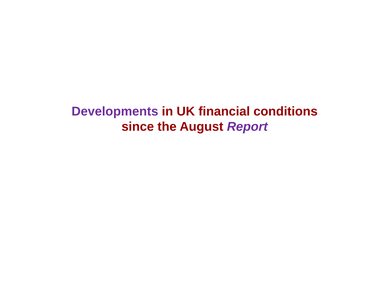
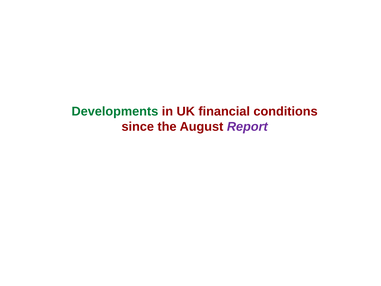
Developments colour: purple -> green
